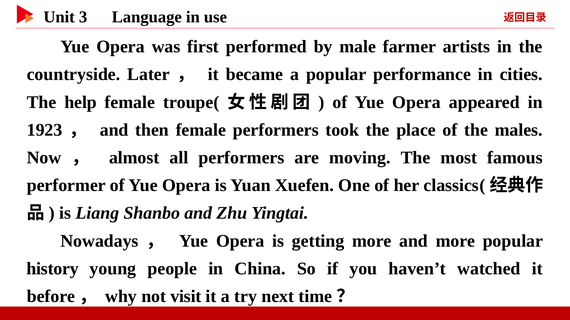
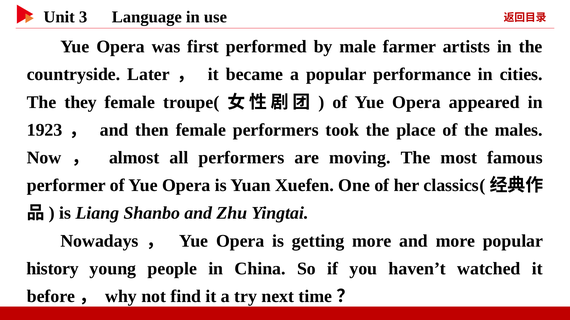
help: help -> they
visit: visit -> find
